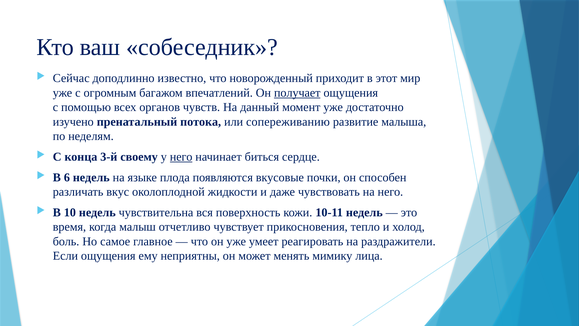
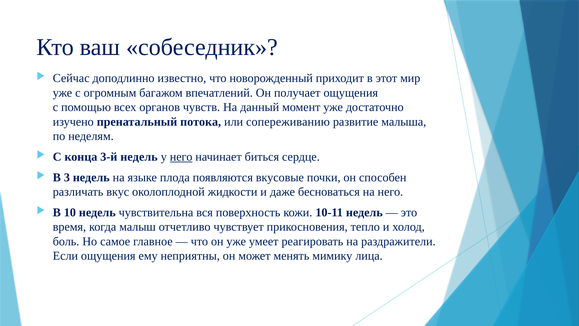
получает underline: present -> none
3-й своему: своему -> недель
6: 6 -> 3
чувствовать: чувствовать -> бесноваться
